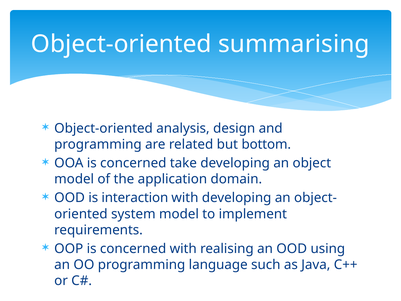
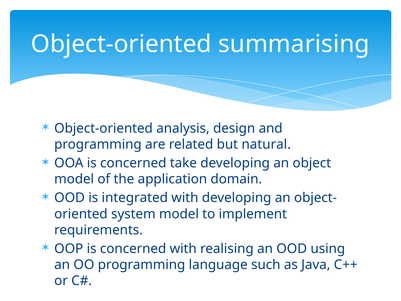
bottom: bottom -> natural
interaction: interaction -> integrated
